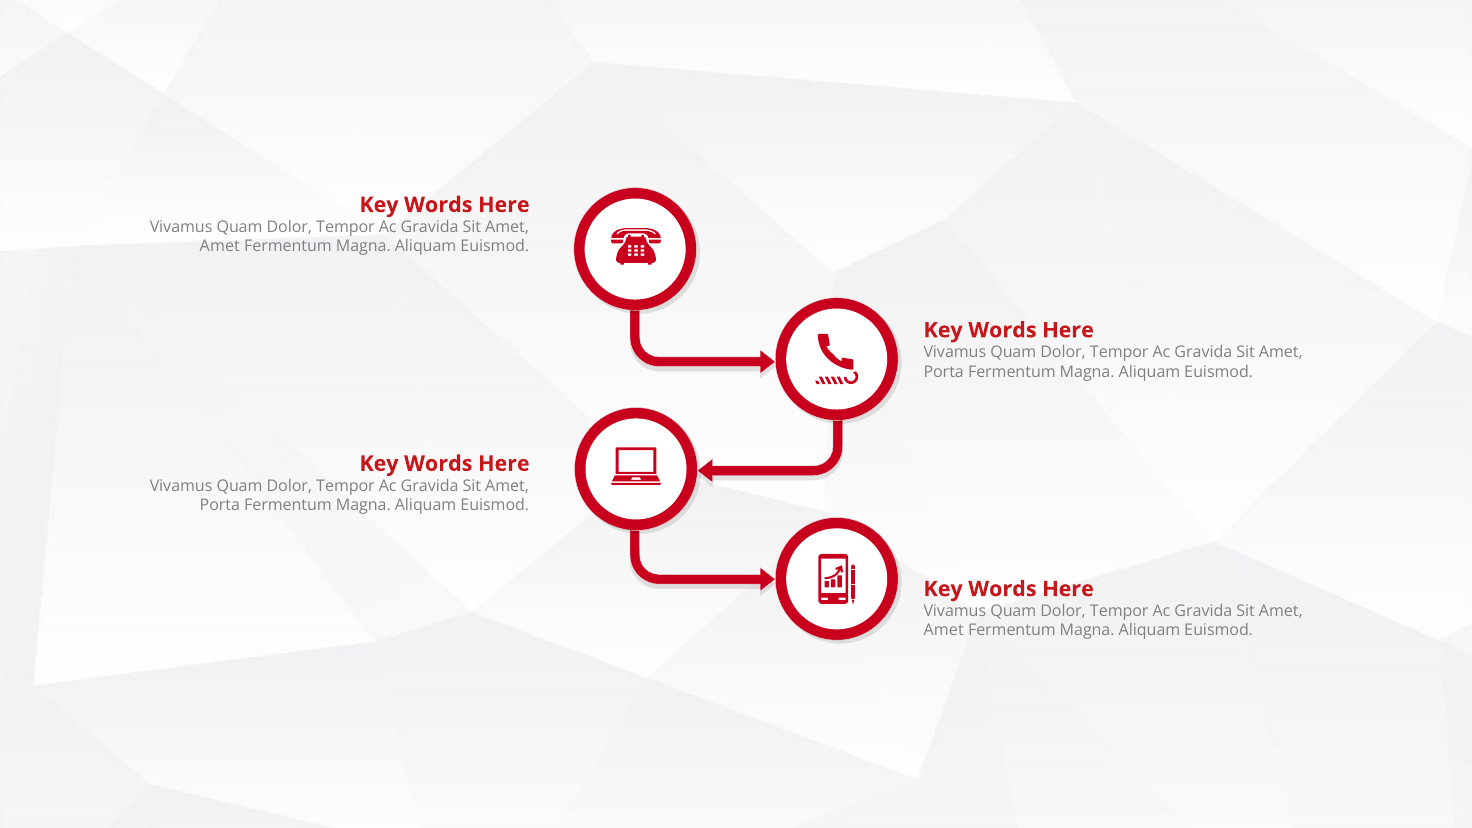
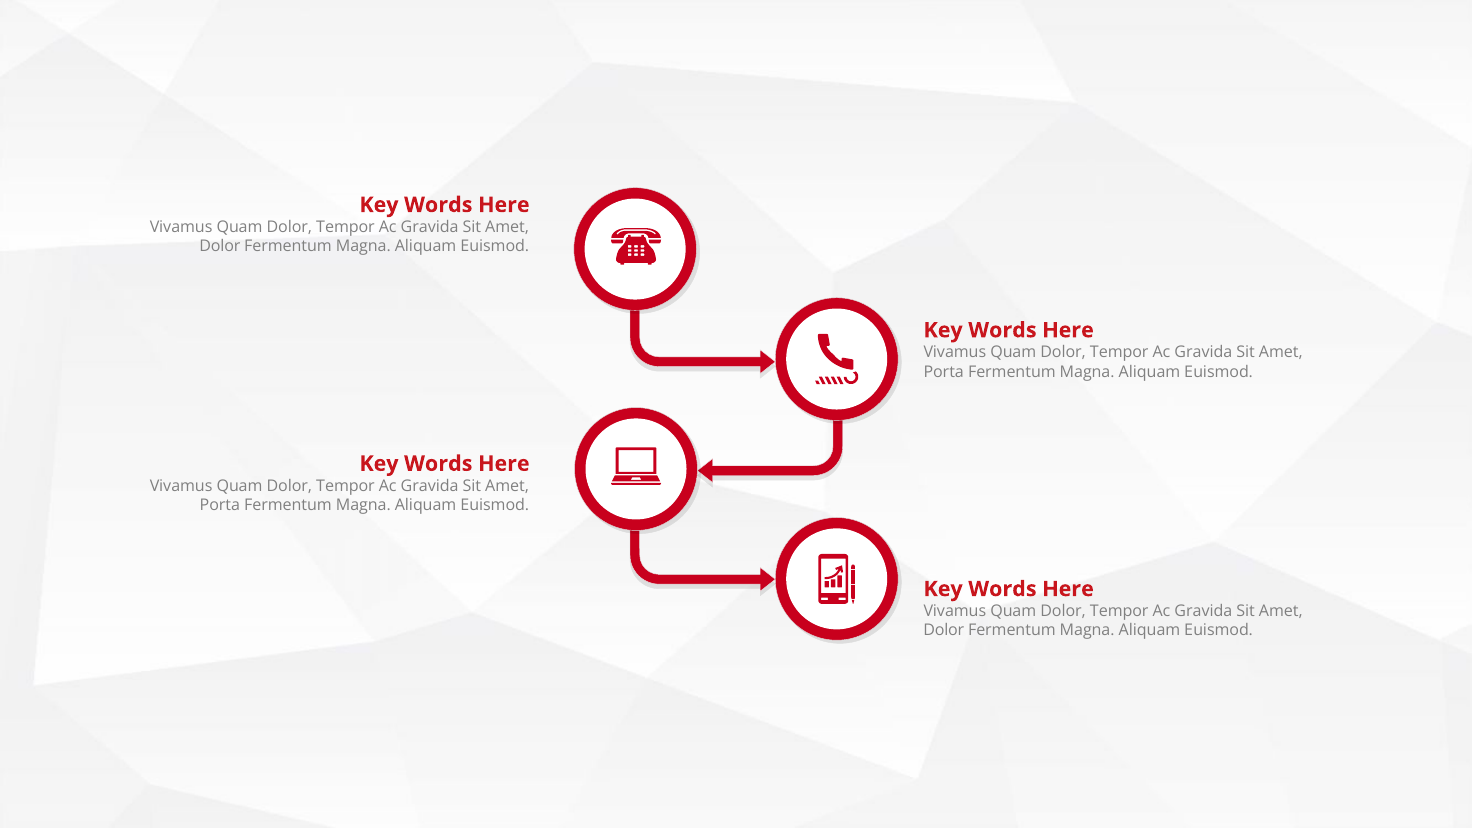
Amet at (220, 246): Amet -> Dolor
Amet at (944, 630): Amet -> Dolor
